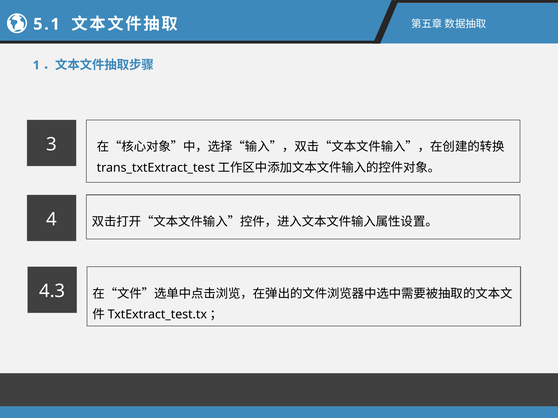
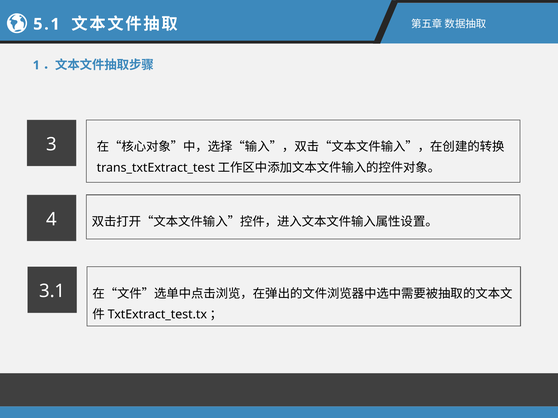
4.3: 4.3 -> 3.1
